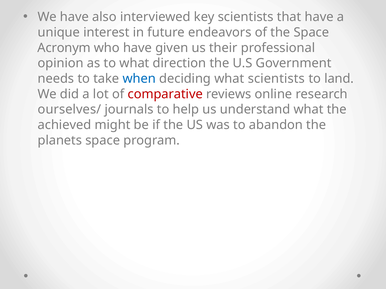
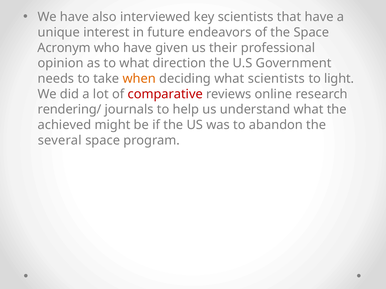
when colour: blue -> orange
land: land -> light
ourselves/: ourselves/ -> rendering/
planets: planets -> several
